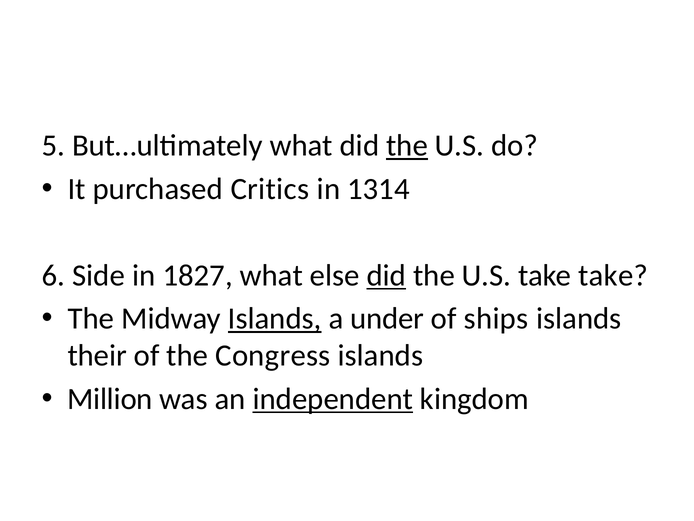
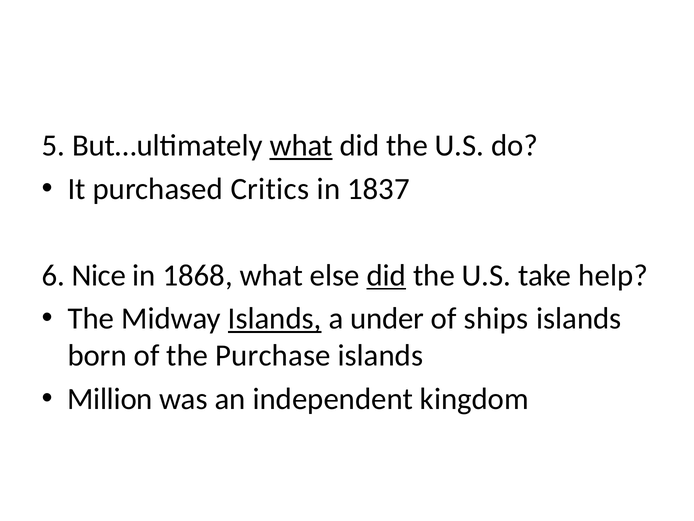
what at (301, 146) underline: none -> present
the at (407, 146) underline: present -> none
1314: 1314 -> 1837
Side: Side -> Nice
1827: 1827 -> 1868
take take: take -> help
their: their -> born
Congress: Congress -> Purchase
independent underline: present -> none
